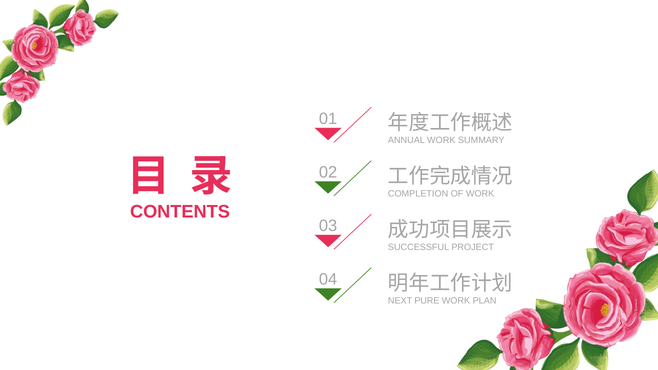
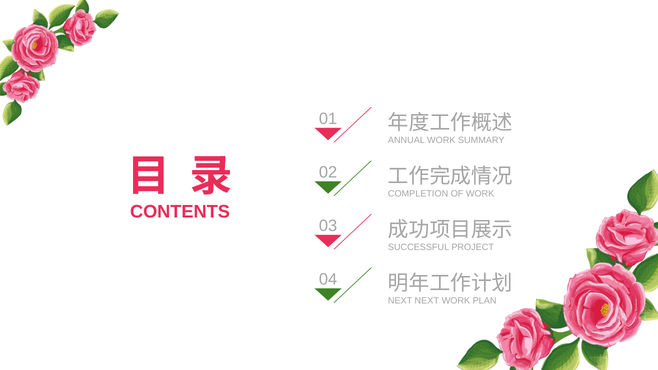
NEXT PURE: PURE -> NEXT
